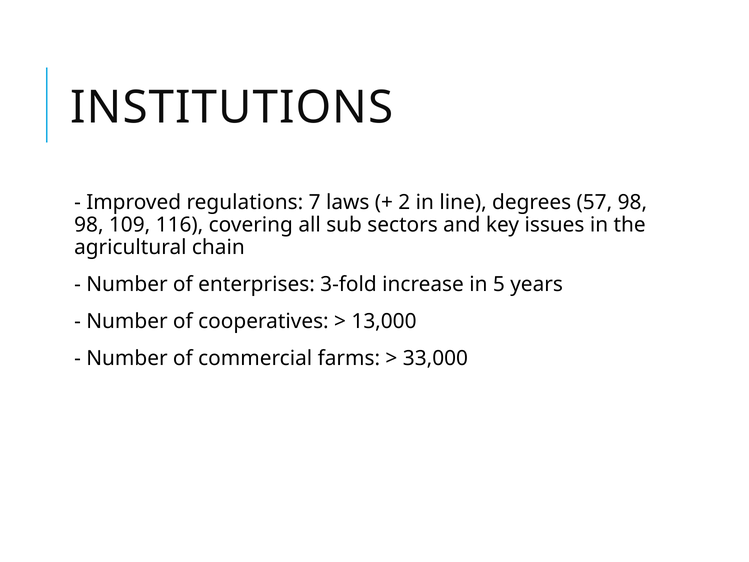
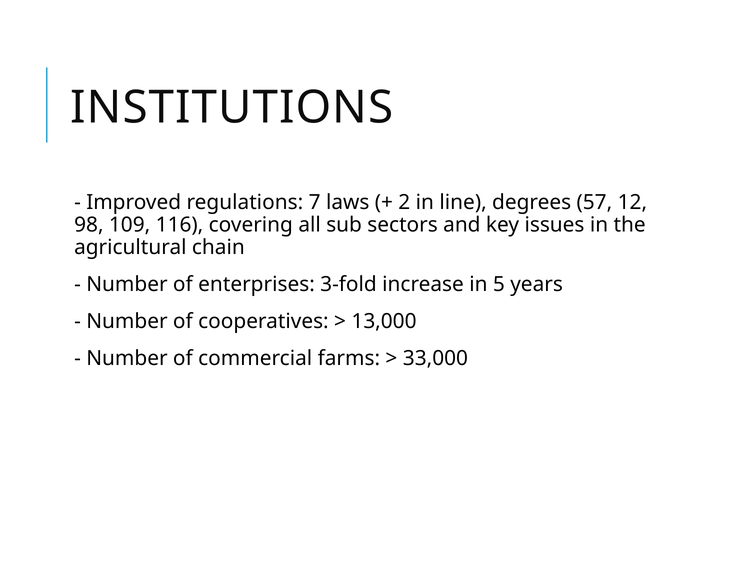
57 98: 98 -> 12
